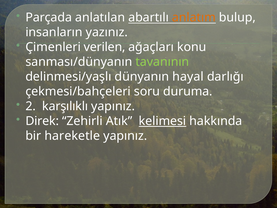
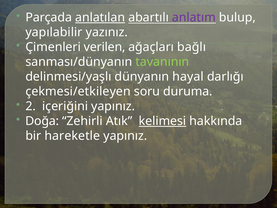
anlatılan underline: none -> present
anlatım colour: orange -> purple
insanların: insanların -> yapılabilir
konu: konu -> bağlı
çekmesi/bahçeleri: çekmesi/bahçeleri -> çekmesi/etkileyen
karşılıklı: karşılıklı -> içeriğini
Direk: Direk -> Doğa
